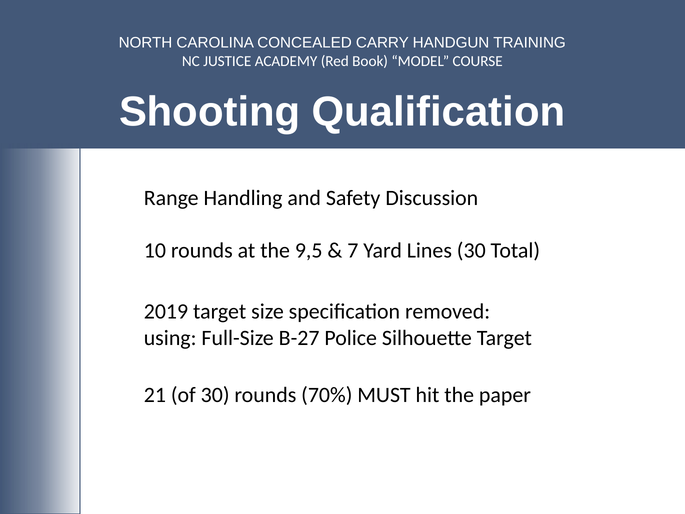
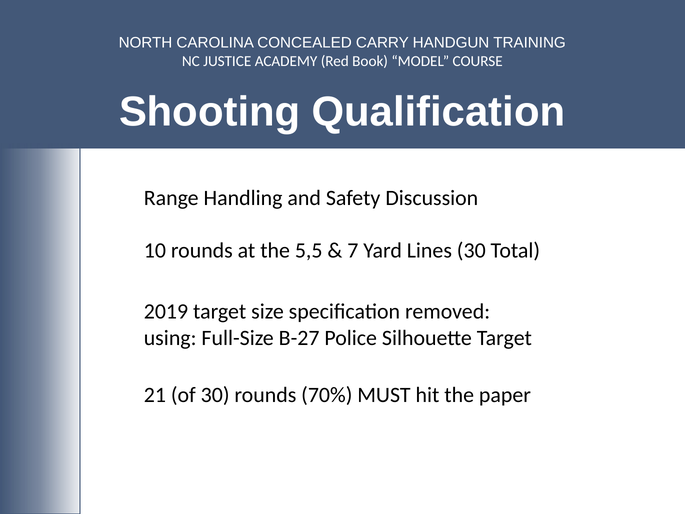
9,5: 9,5 -> 5,5
